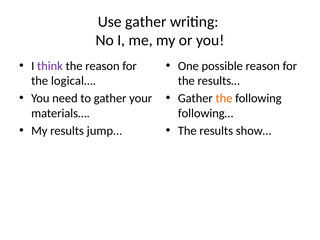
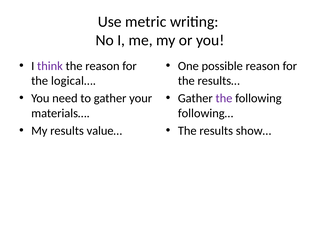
Use gather: gather -> metric
the at (224, 98) colour: orange -> purple
jump…: jump… -> value…
